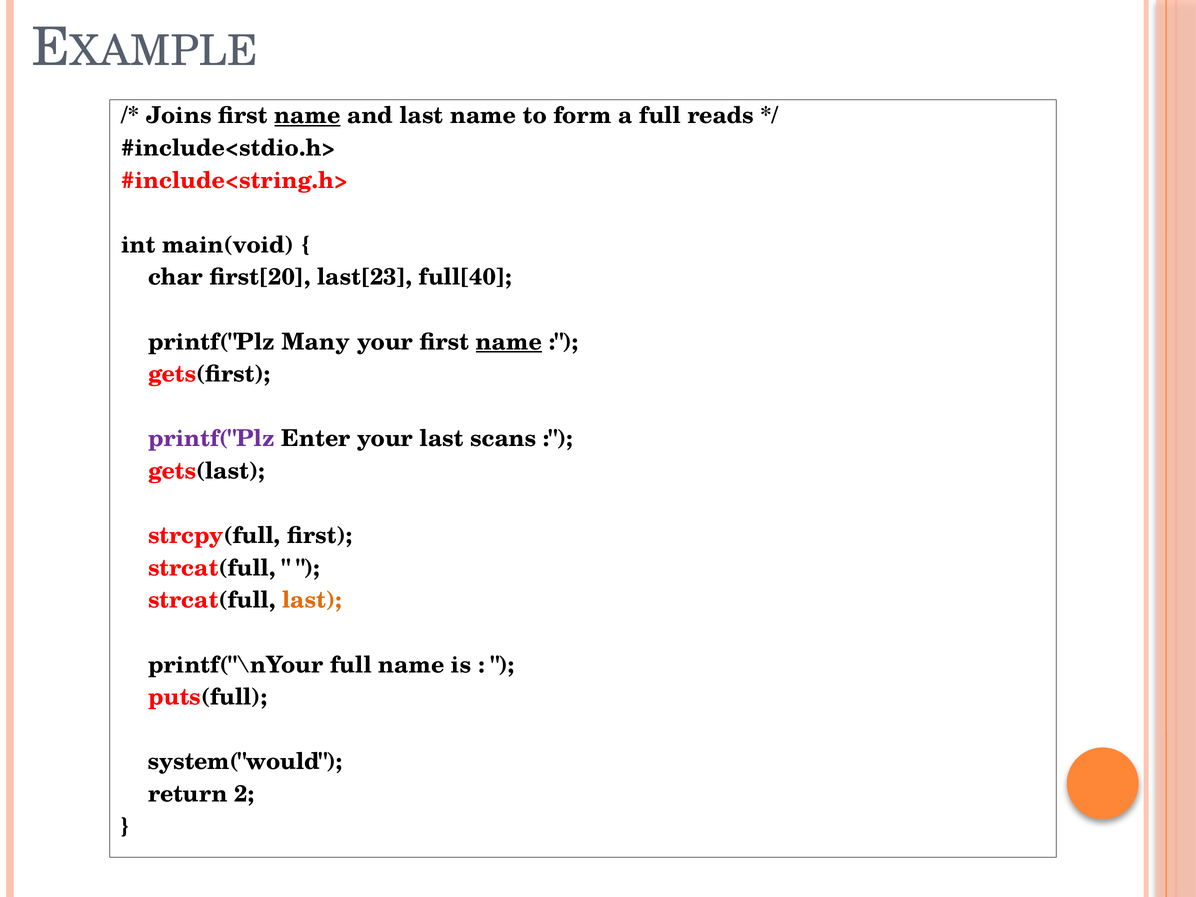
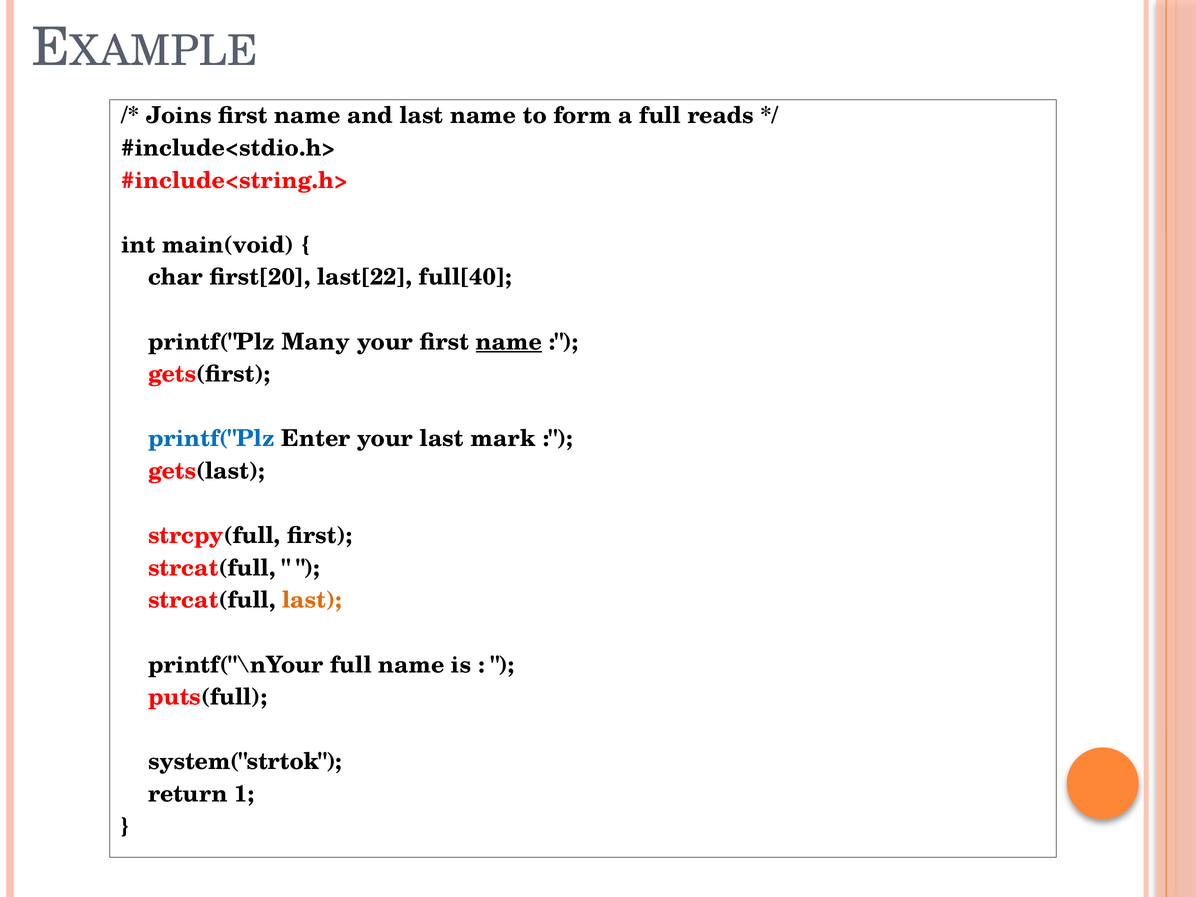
name at (307, 116) underline: present -> none
last[23: last[23 -> last[22
printf("Plz at (211, 439) colour: purple -> blue
scans: scans -> mark
system("would: system("would -> system("strtok
2: 2 -> 1
